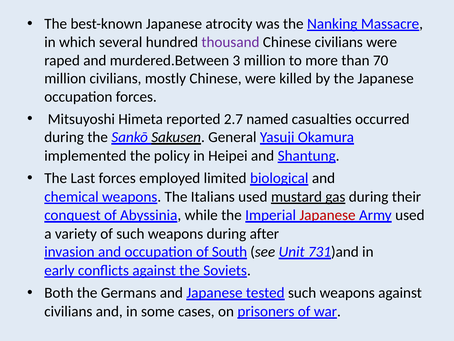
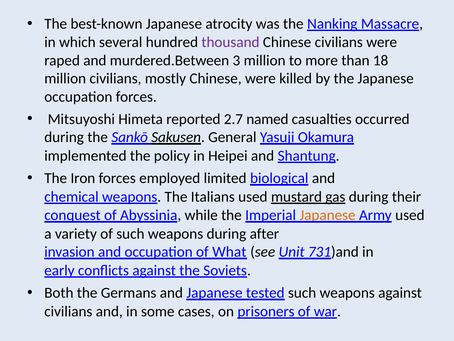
70: 70 -> 18
Last: Last -> Iron
Japanese at (328, 215) colour: red -> orange
South: South -> What
